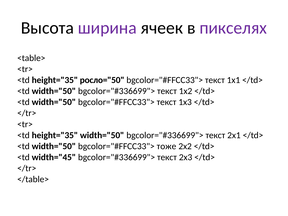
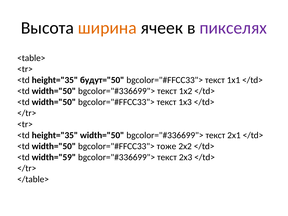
ширина colour: purple -> orange
росло="50: росло="50 -> будут="50
width="45: width="45 -> width="59
